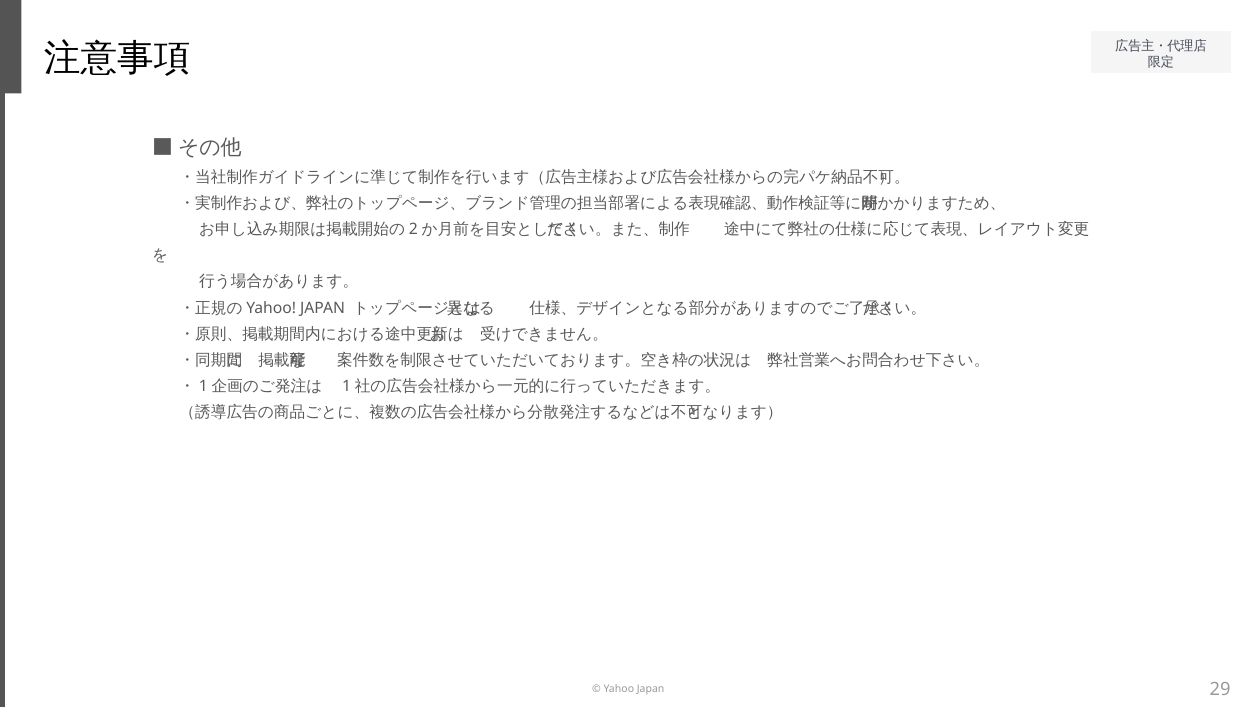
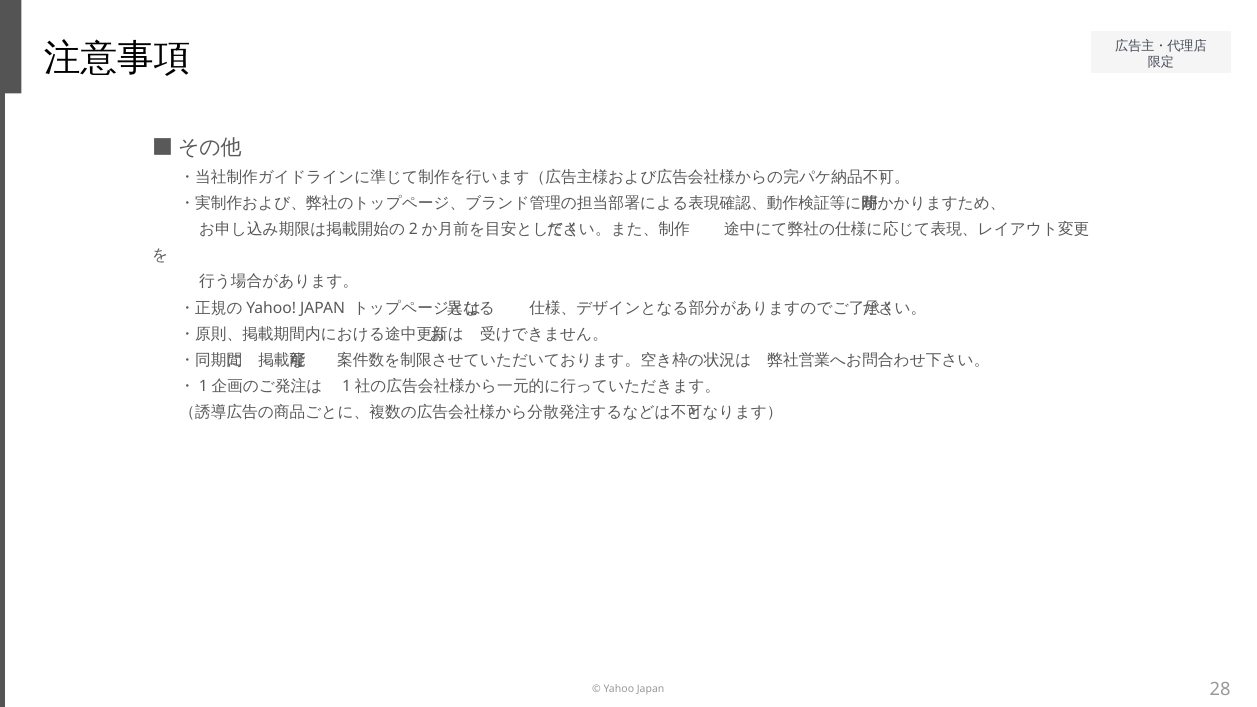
29: 29 -> 28
